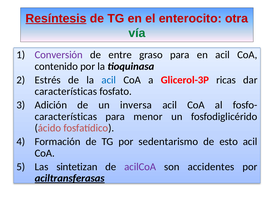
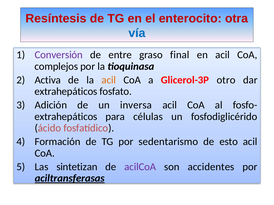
Resíntesis underline: present -> none
vía colour: green -> blue
graso para: para -> final
contenido: contenido -> complejos
Estrés: Estrés -> Activa
acil at (109, 80) colour: blue -> orange
ricas: ricas -> otro
características at (66, 92): características -> extrahepáticos
características at (66, 117): características -> extrahepáticos
menor: menor -> células
